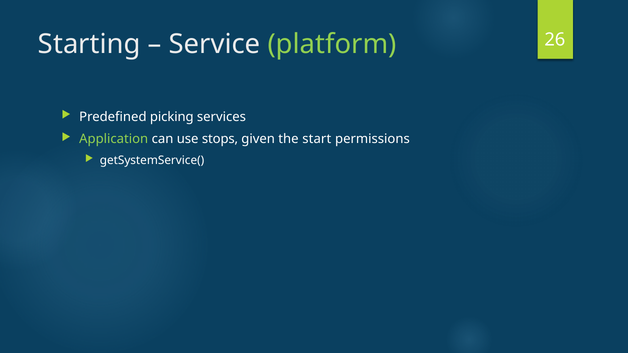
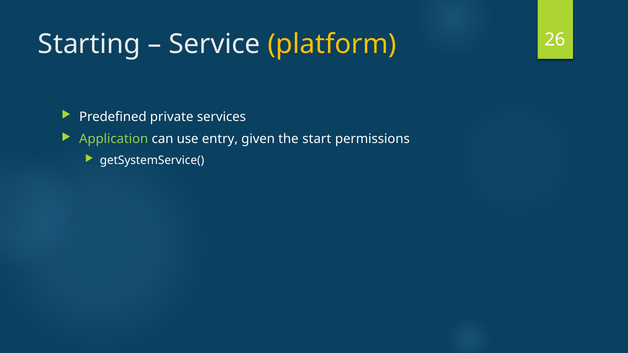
platform colour: light green -> yellow
picking: picking -> private
stops: stops -> entry
